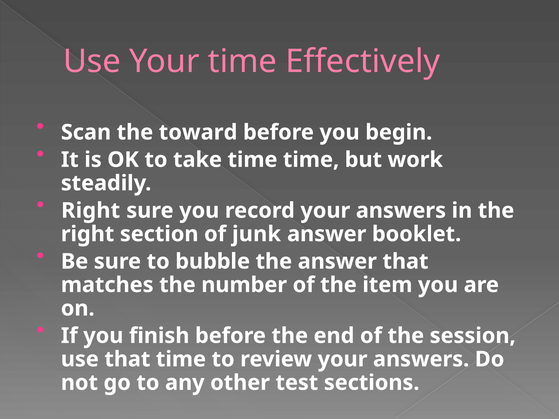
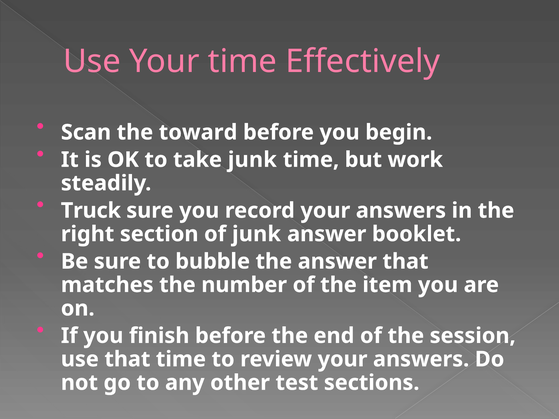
take time: time -> junk
Right at (91, 211): Right -> Truck
